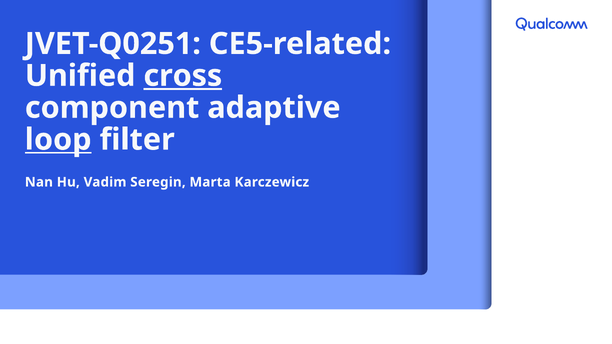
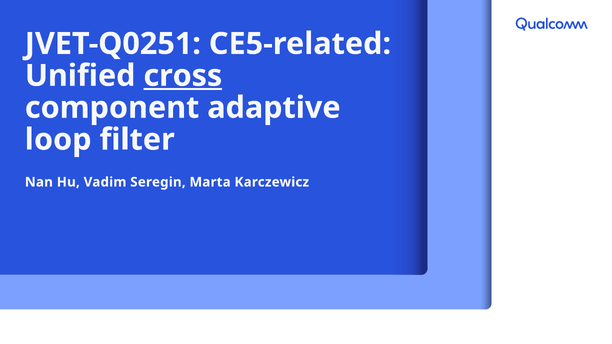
loop underline: present -> none
